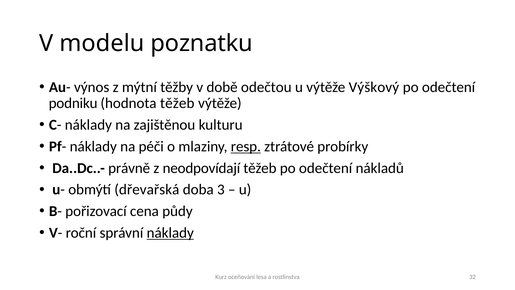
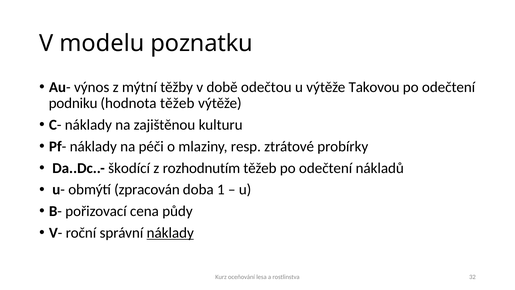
Výškový: Výškový -> Takovou
resp underline: present -> none
právně: právně -> škodící
neodpovídají: neodpovídají -> rozhodnutím
dřevařská: dřevařská -> zpracován
3: 3 -> 1
